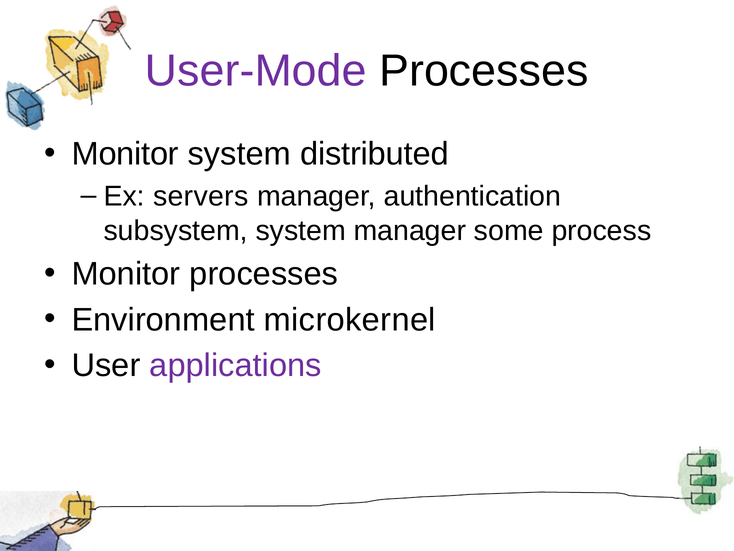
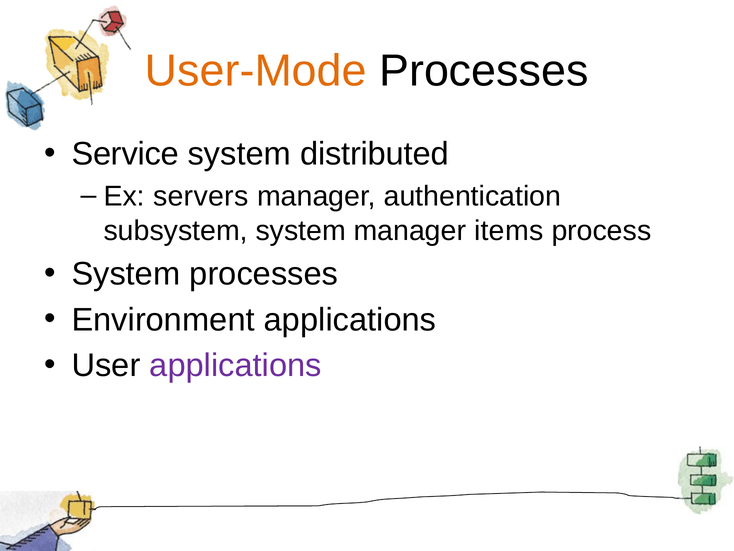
User-Mode colour: purple -> orange
Monitor at (125, 154): Monitor -> Service
some: some -> items
Monitor at (126, 274): Monitor -> System
Environment microkernel: microkernel -> applications
